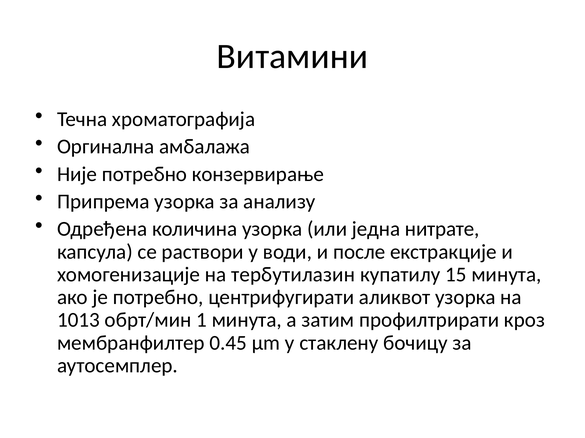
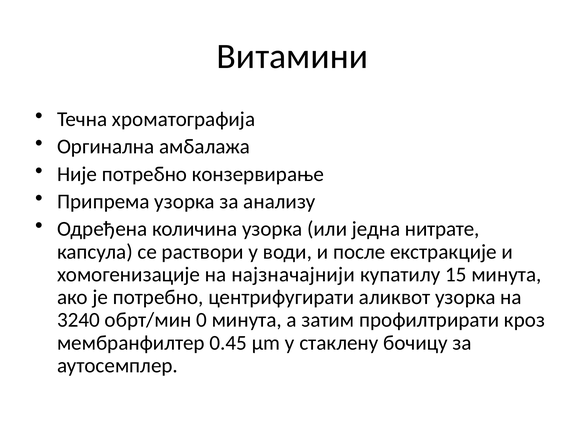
тербутилазин: тербутилазин -> најзначајнији
1013: 1013 -> 3240
1: 1 -> 0
